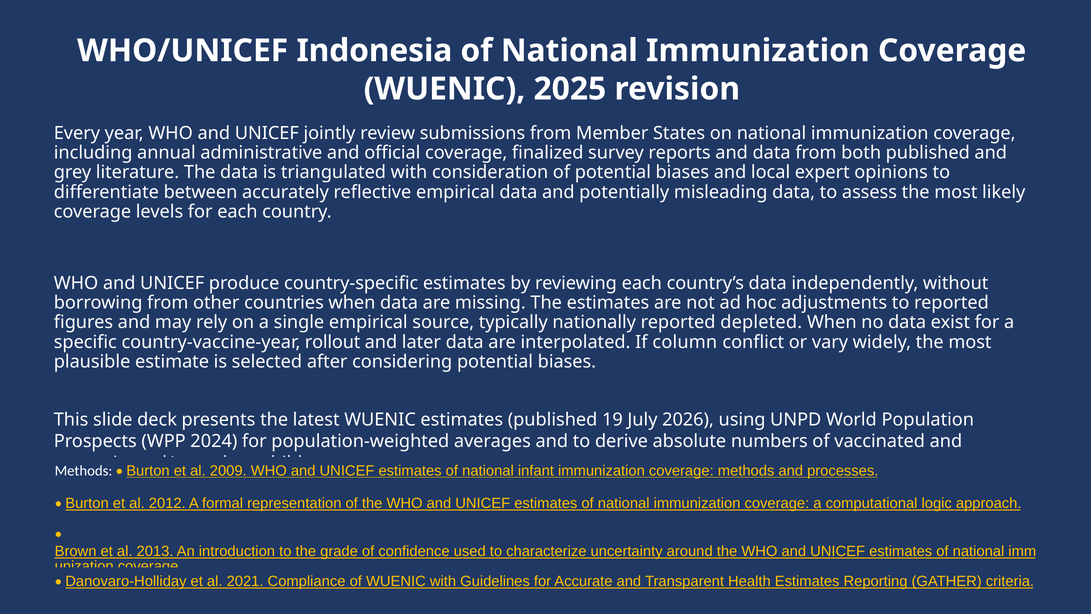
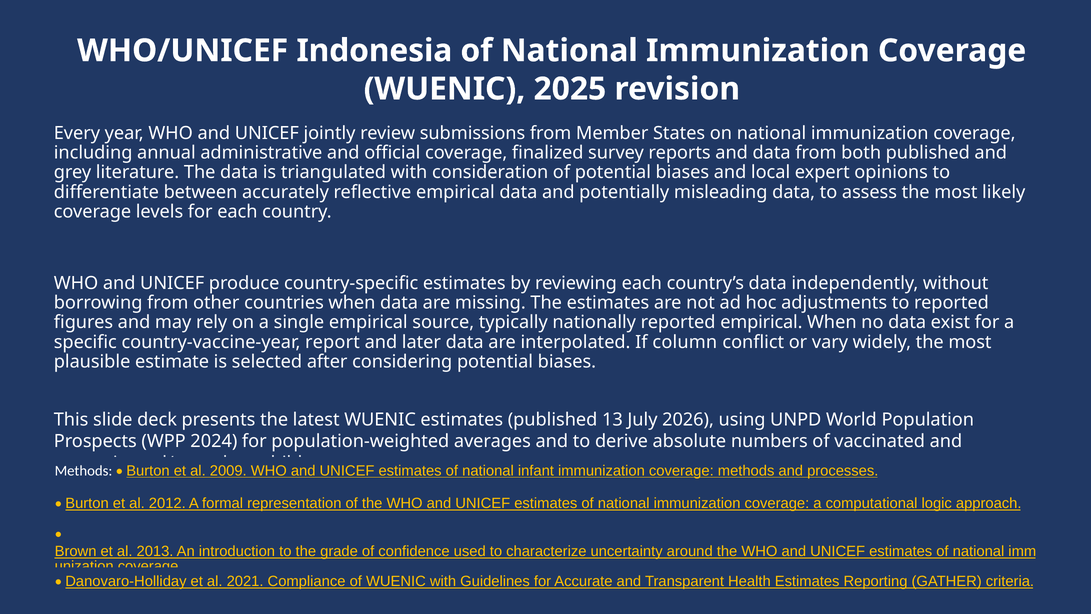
reported depleted: depleted -> empirical
rollout: rollout -> report
19: 19 -> 13
